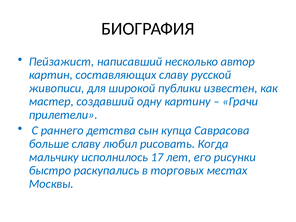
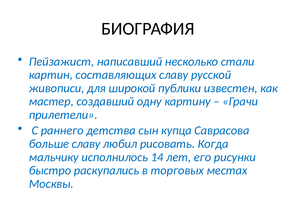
автор: автор -> стали
17: 17 -> 14
